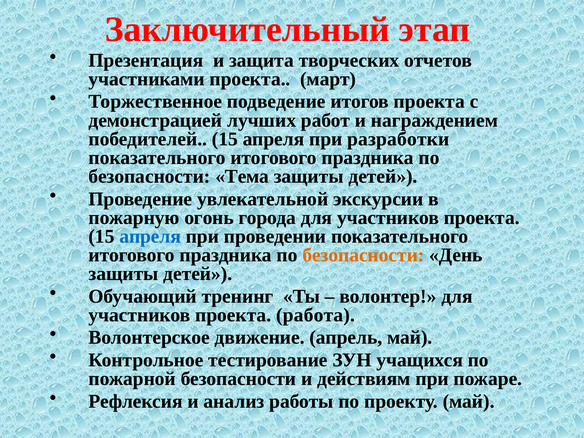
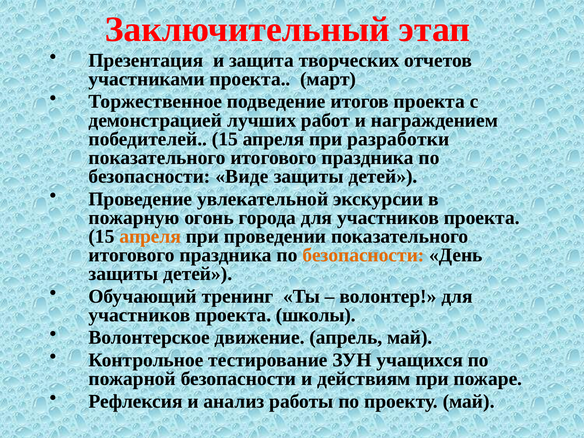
Тема: Тема -> Виде
апреля at (150, 236) colour: blue -> orange
работа: работа -> школы
